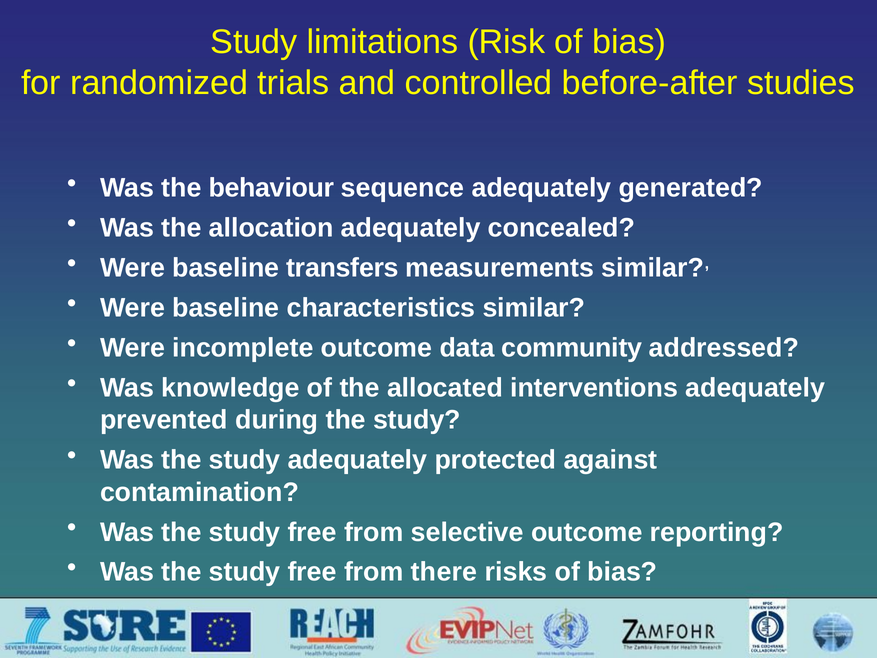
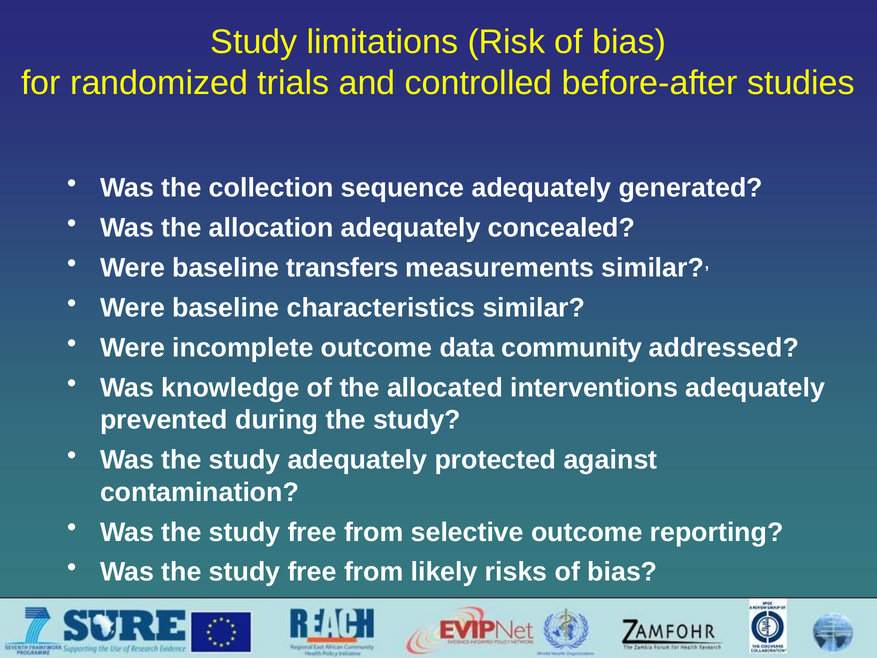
behaviour: behaviour -> collection
there: there -> likely
